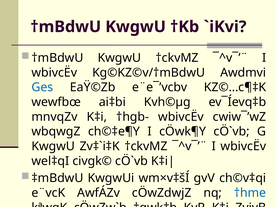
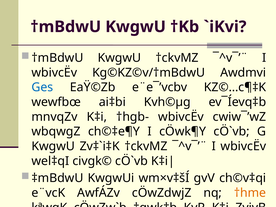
†hme colour: blue -> orange
